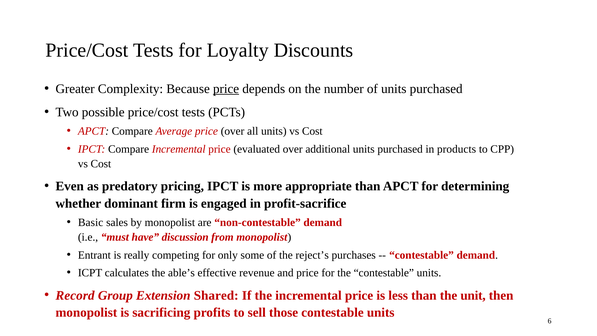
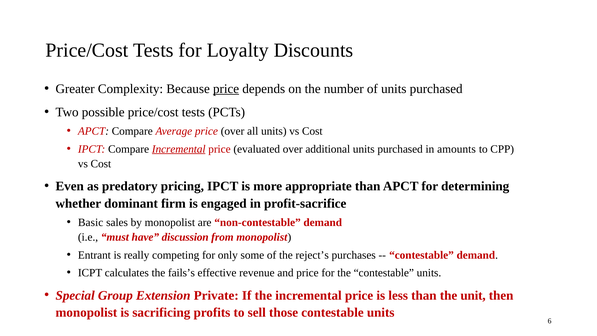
Incremental at (179, 149) underline: none -> present
products: products -> amounts
able’s: able’s -> fails’s
Record: Record -> Special
Shared: Shared -> Private
